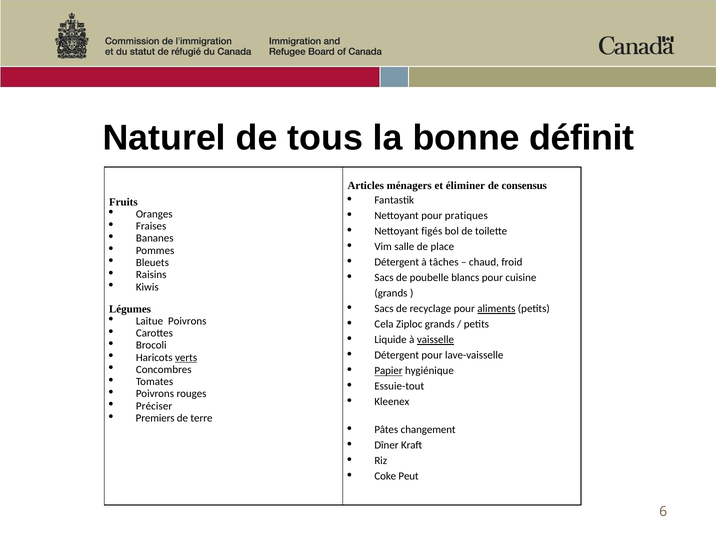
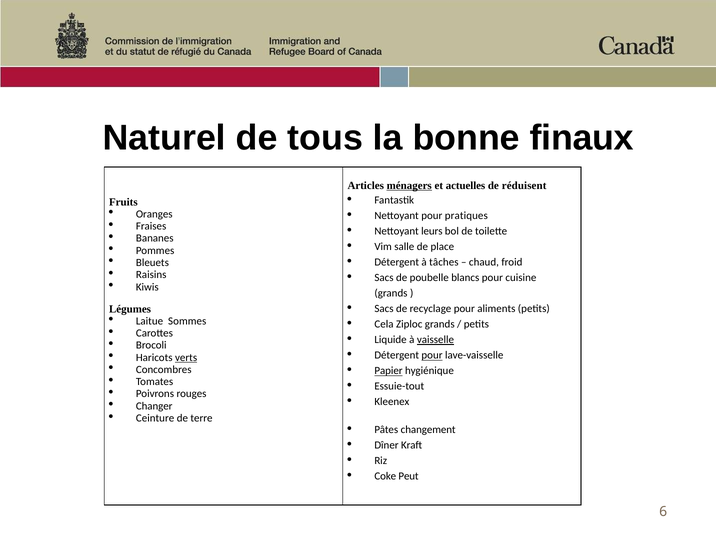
définit: définit -> finaux
ménagers underline: none -> present
éliminer: éliminer -> actuelles
consensus: consensus -> réduisent
figés: figés -> leurs
aliments underline: present -> none
Laitue Poivrons: Poivrons -> Sommes
pour at (432, 355) underline: none -> present
Préciser: Préciser -> Changer
Premiers: Premiers -> Ceinture
